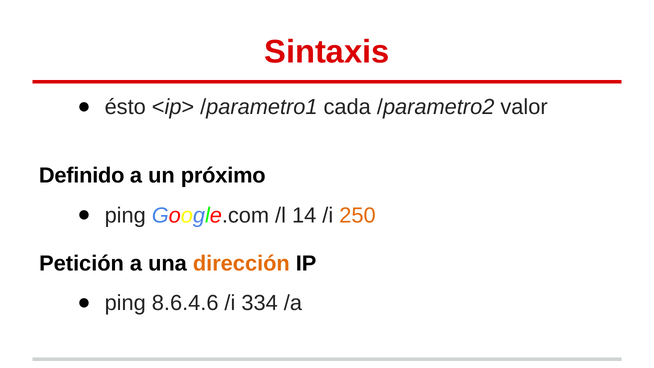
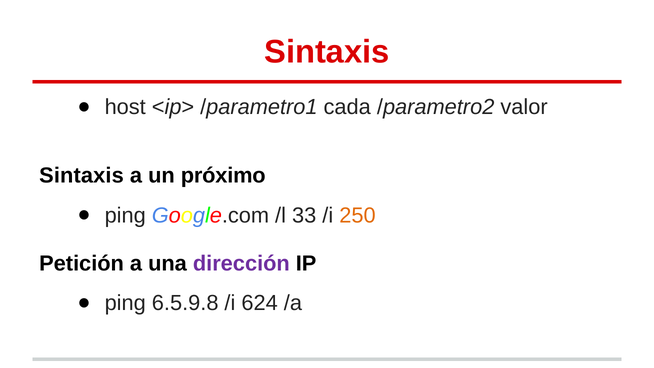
ésto: ésto -> host
Definido at (82, 176): Definido -> Sintaxis
14: 14 -> 33
dirección colour: orange -> purple
8.6.4.6: 8.6.4.6 -> 6.5.9.8
334: 334 -> 624
